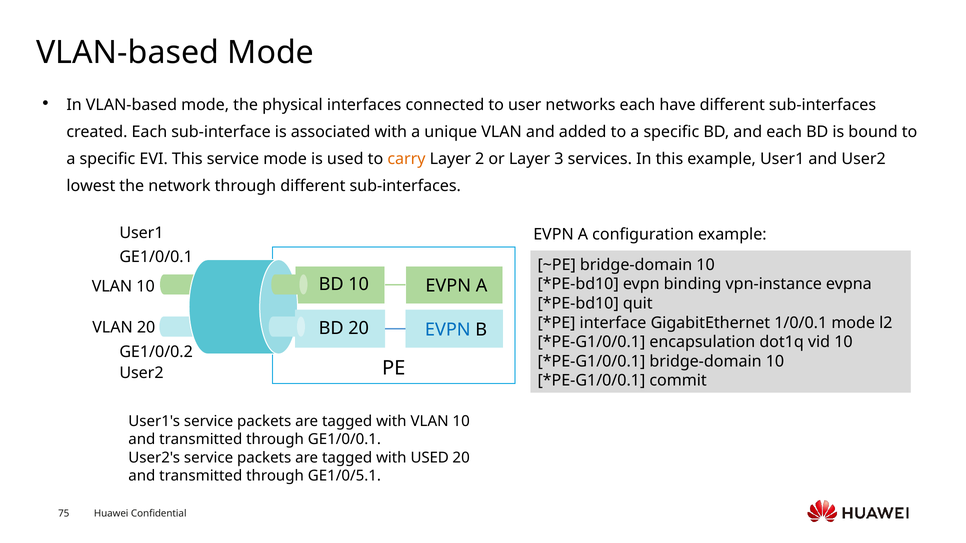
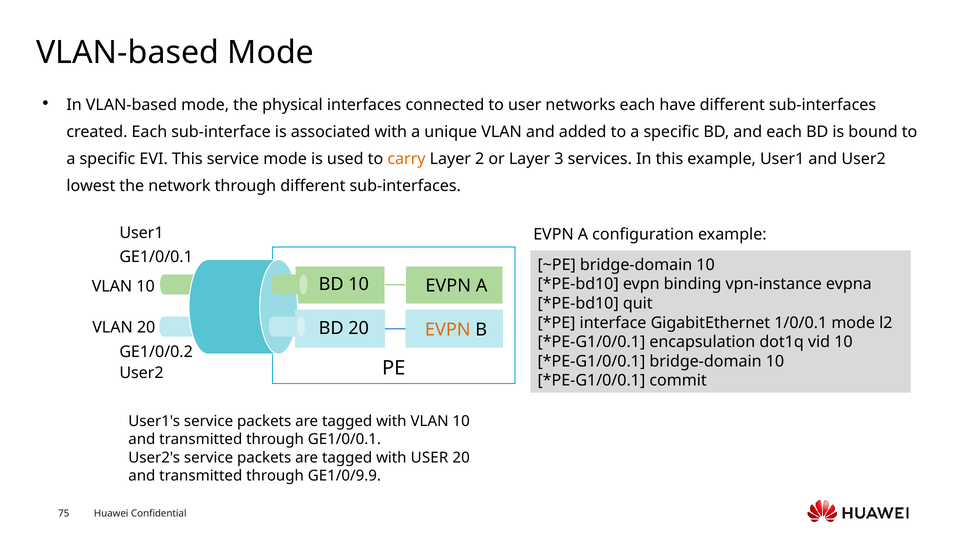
EVPN at (448, 330) colour: blue -> orange
with USED: USED -> USER
GE1/0/5.1: GE1/0/5.1 -> GE1/0/9.9
